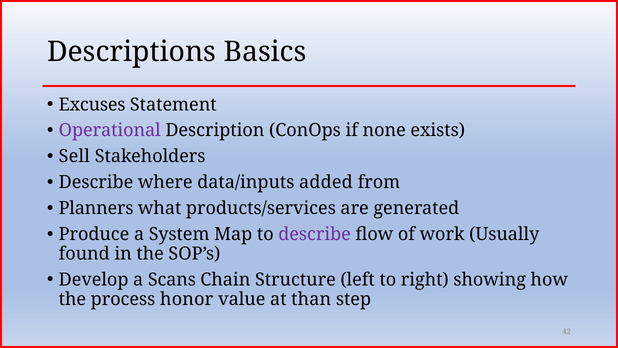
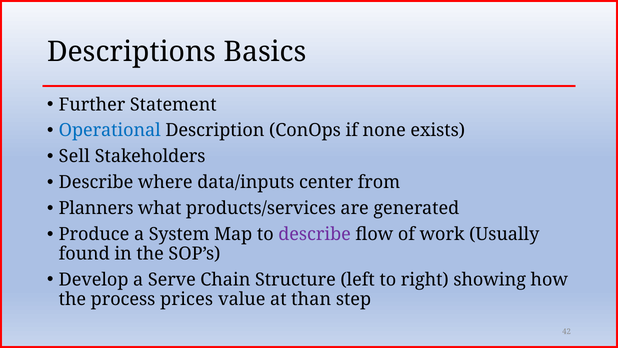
Excuses: Excuses -> Further
Operational colour: purple -> blue
added: added -> center
Scans: Scans -> Serve
honor: honor -> prices
